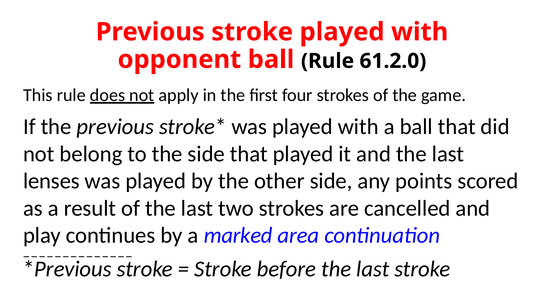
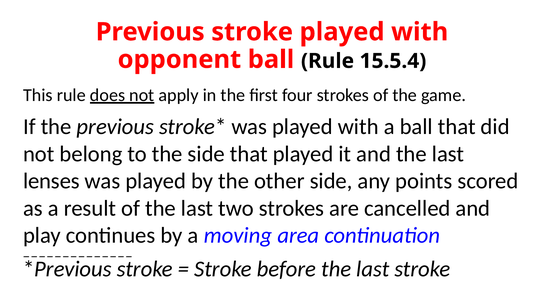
61.2.0: 61.2.0 -> 15.5.4
marked: marked -> moving
